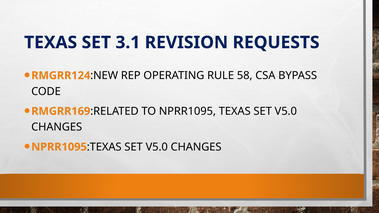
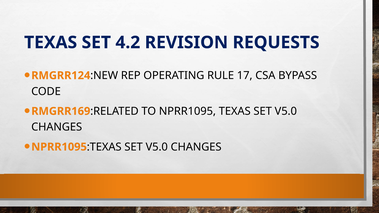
3.1: 3.1 -> 4.2
58: 58 -> 17
